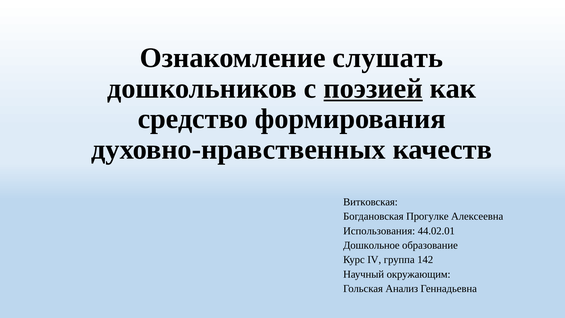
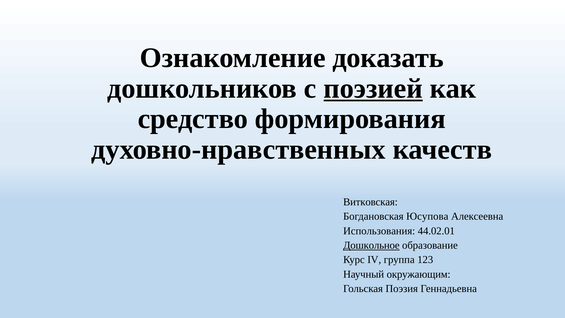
слушать: слушать -> доказать
Прогулке: Прогулке -> Юсупова
Дошкольное underline: none -> present
142: 142 -> 123
Анализ: Анализ -> Поэзия
